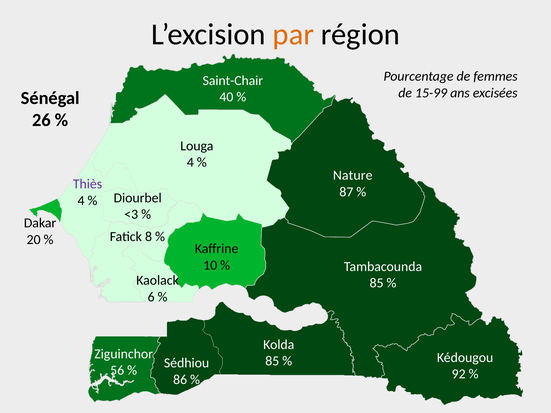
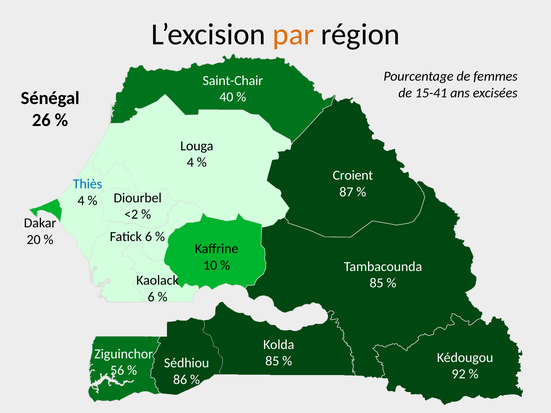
15-99: 15-99 -> 15-41
Nature: Nature -> Croient
Thiès colour: purple -> blue
<3: <3 -> <2
Fatick 8: 8 -> 6
